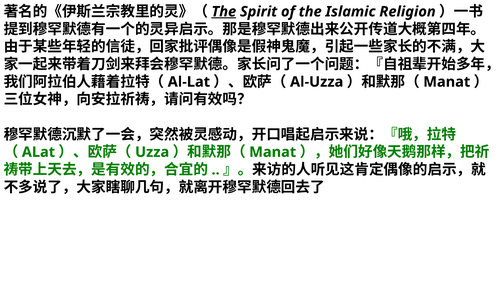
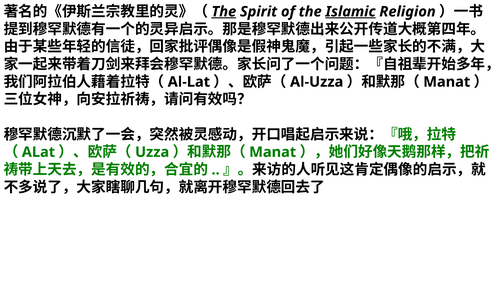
Islamic underline: none -> present
